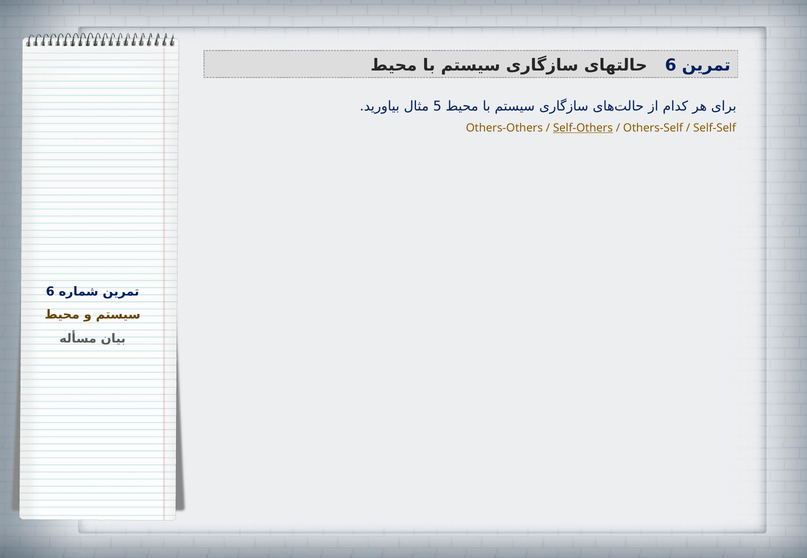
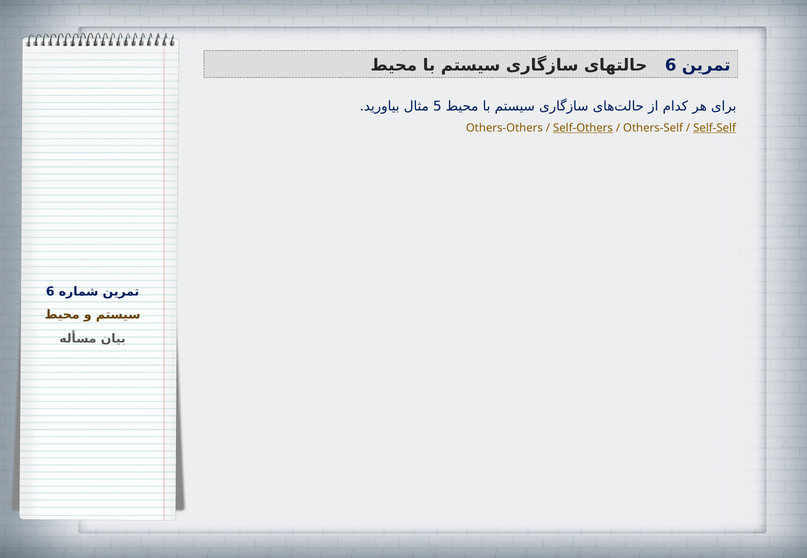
Self-Self underline: none -> present
